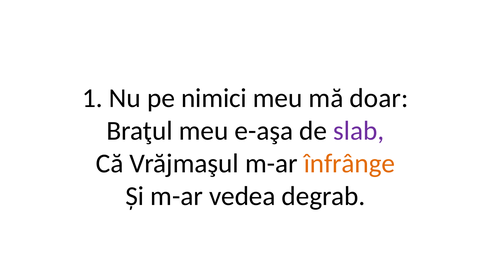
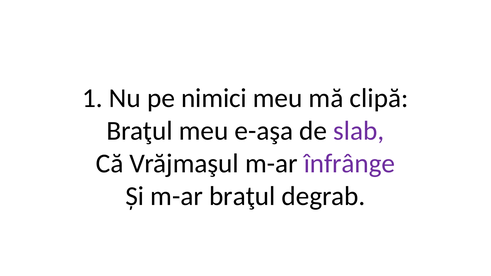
doar: doar -> clipă
înfrânge colour: orange -> purple
m-ar vedea: vedea -> braţul
